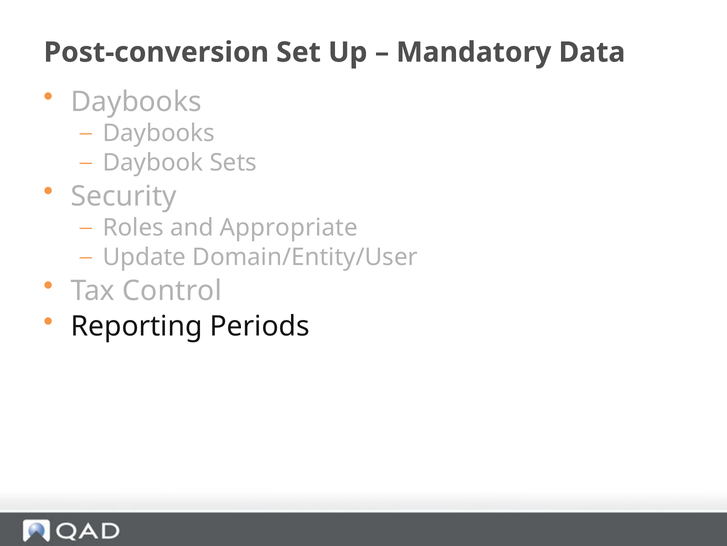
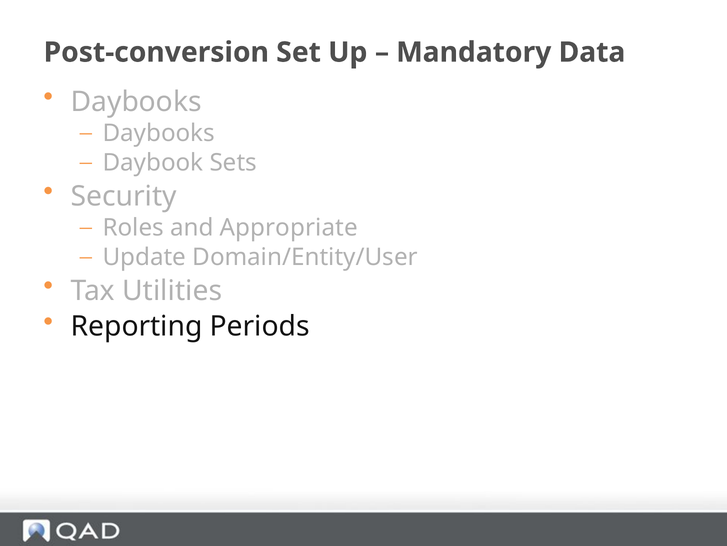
Control: Control -> Utilities
